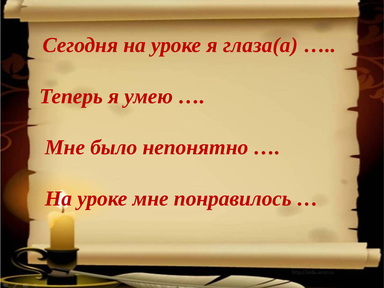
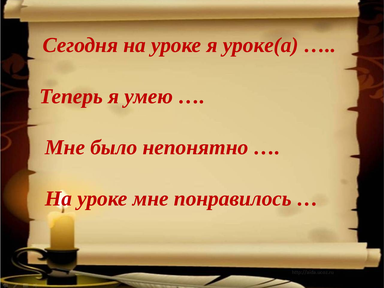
глаза(а: глаза(а -> уроке(а
